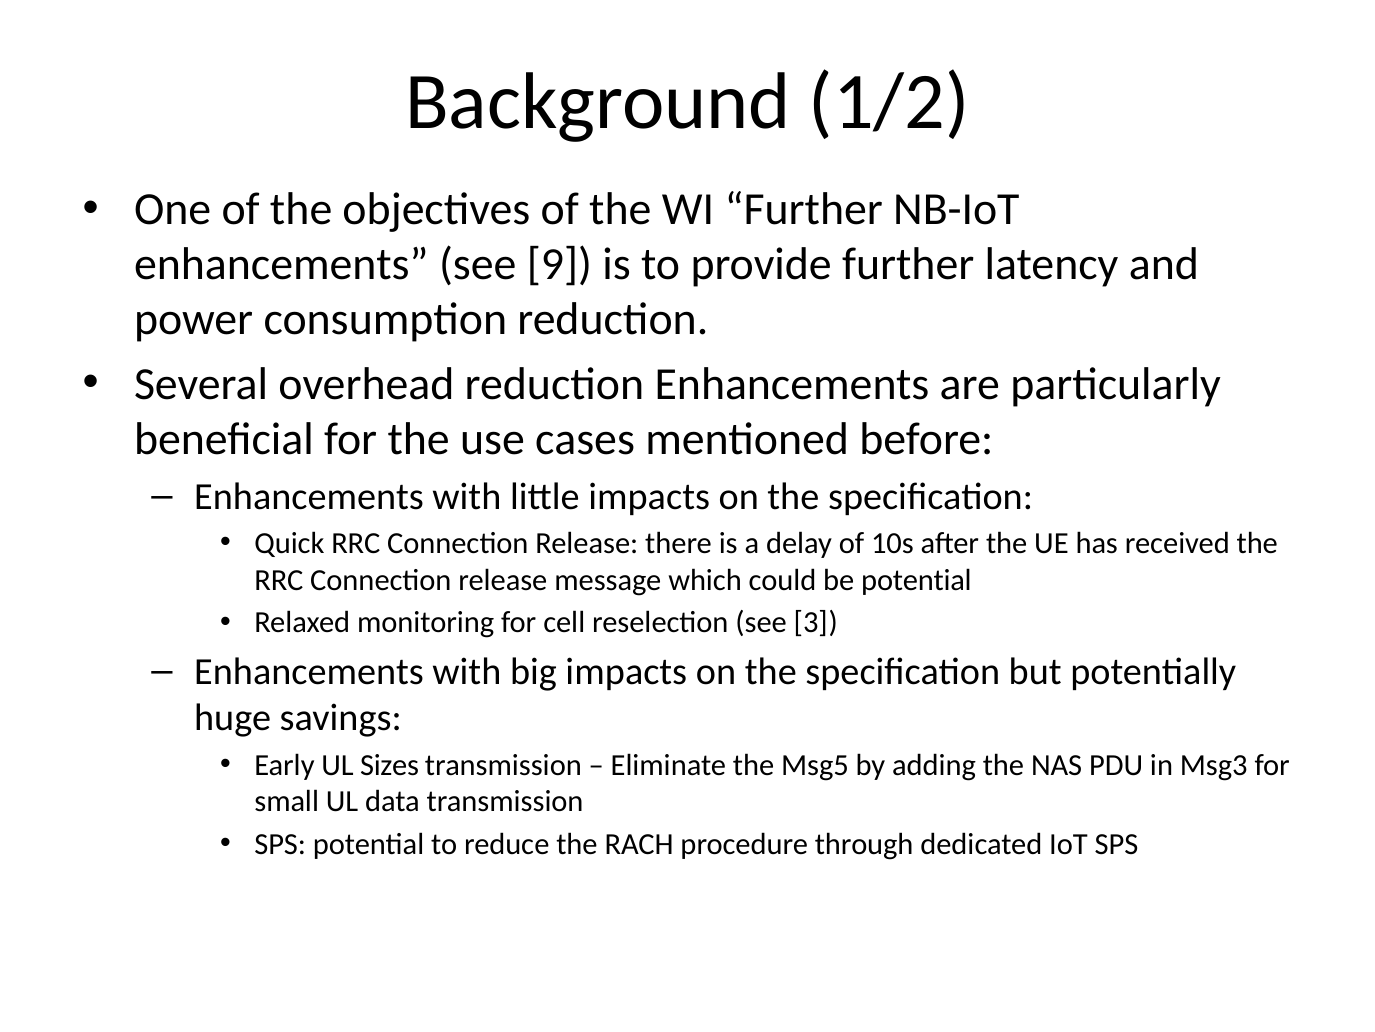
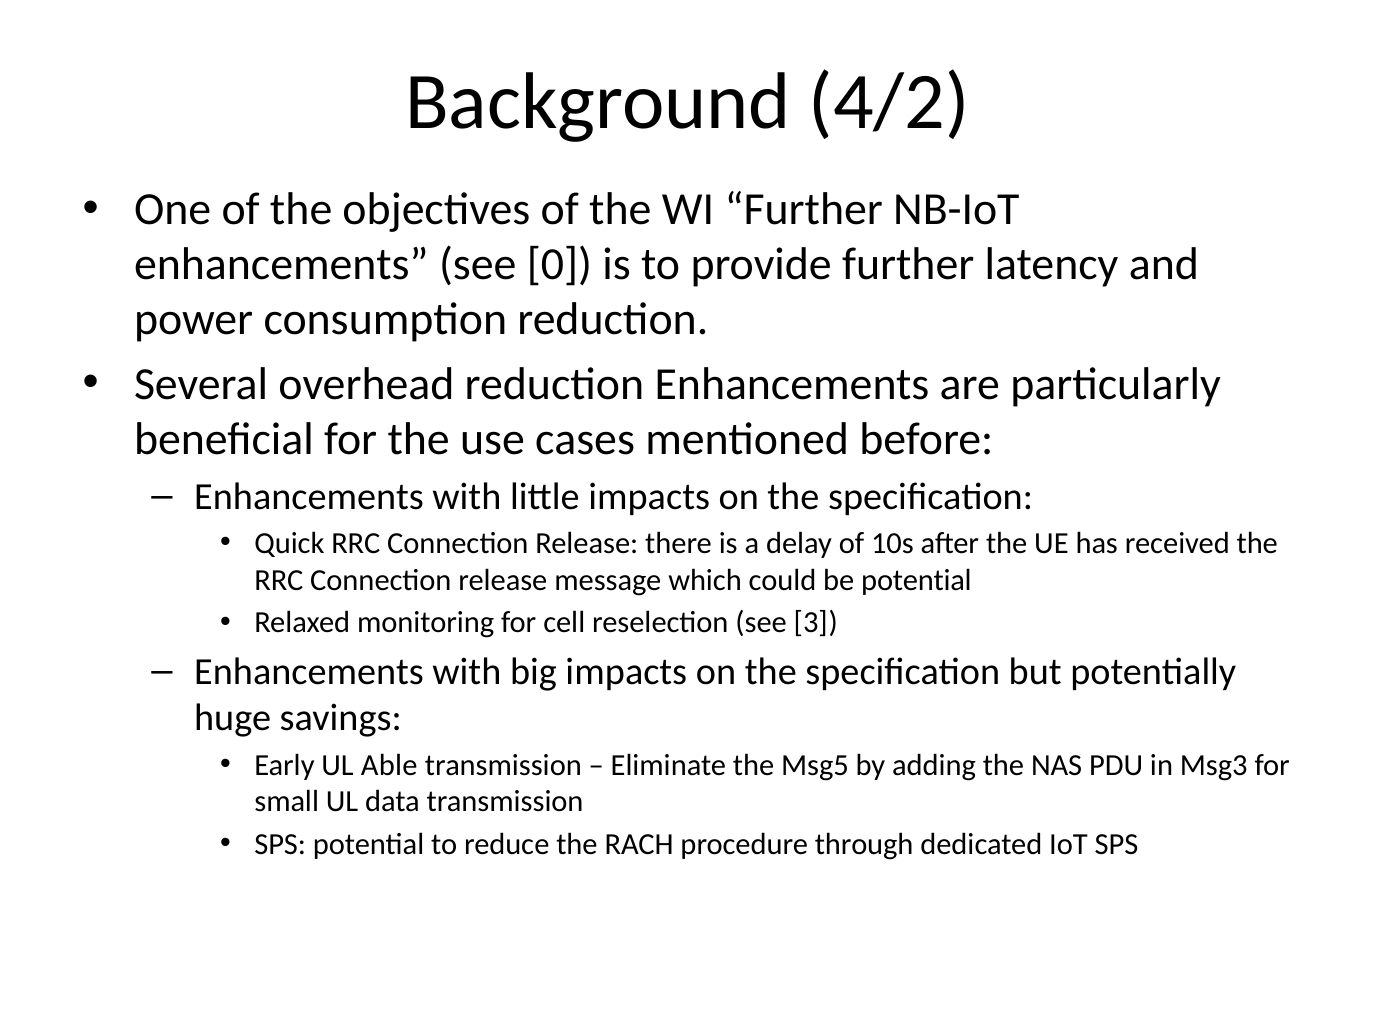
1/2: 1/2 -> 4/2
9: 9 -> 0
Sizes: Sizes -> Able
